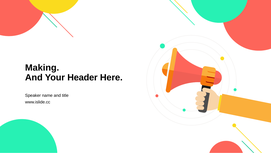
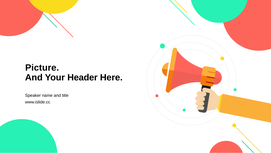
Making: Making -> Picture
